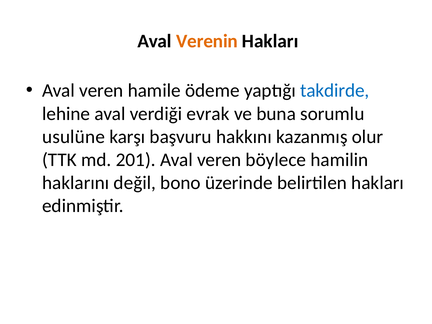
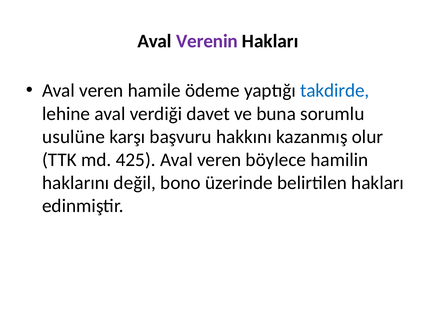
Verenin colour: orange -> purple
evrak: evrak -> davet
201: 201 -> 425
